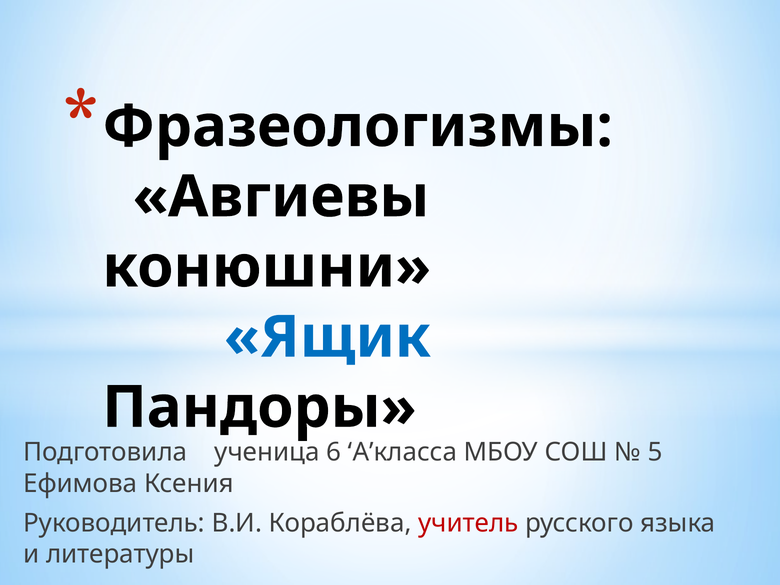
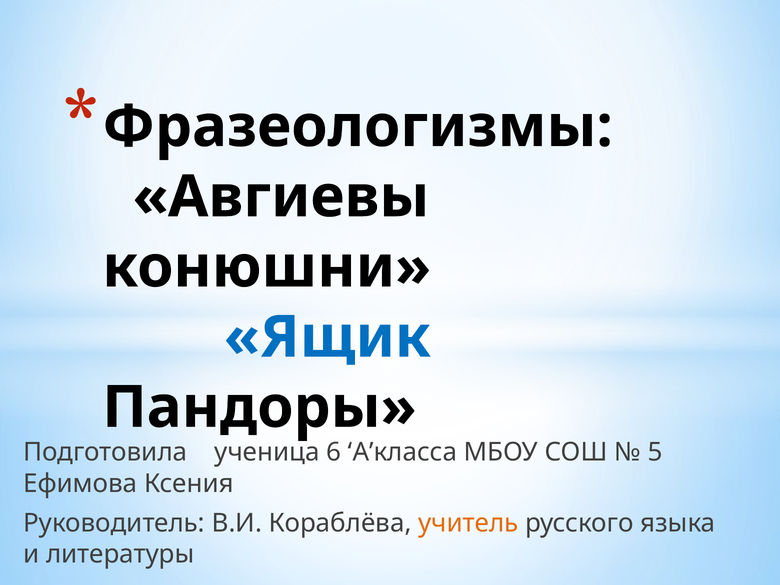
учитель colour: red -> orange
